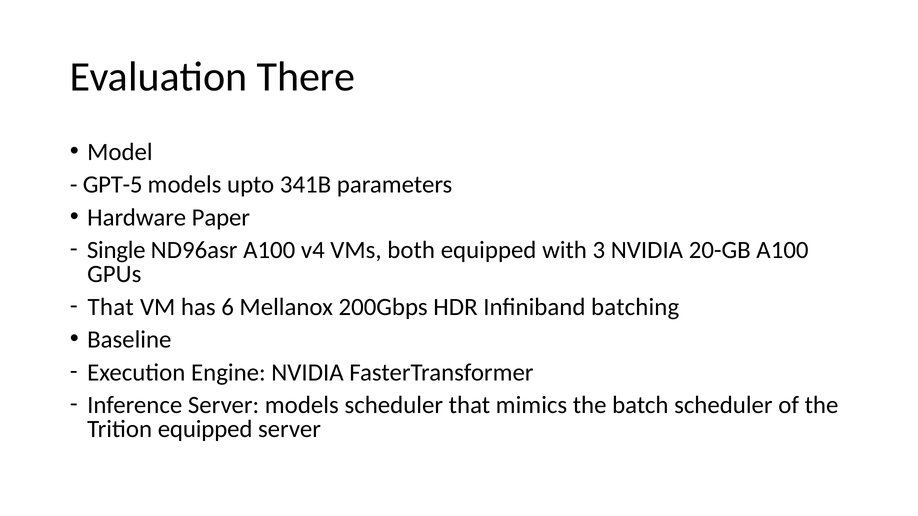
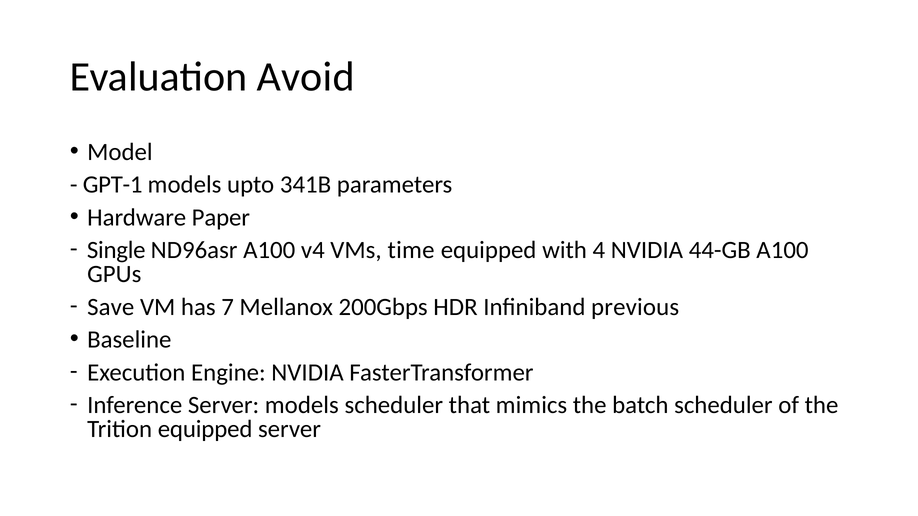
There: There -> Avoid
GPT-5: GPT-5 -> GPT-1
both: both -> time
3: 3 -> 4
20-GB: 20-GB -> 44-GB
That at (111, 307): That -> Save
6: 6 -> 7
batching: batching -> previous
